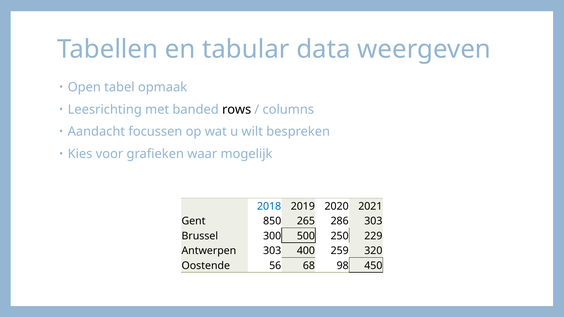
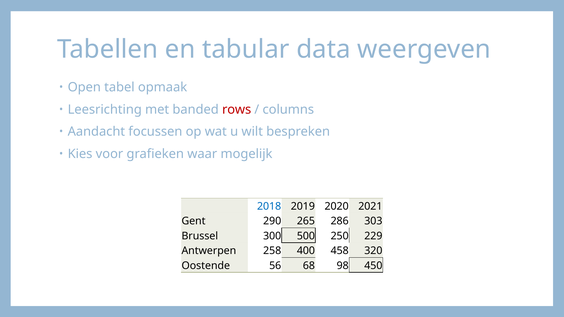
rows colour: black -> red
850: 850 -> 290
303 at (272, 251): 303 -> 258
259: 259 -> 458
